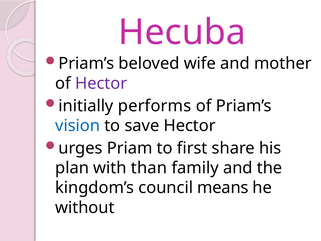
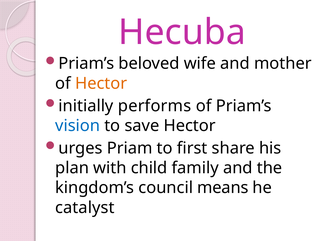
Hector at (101, 83) colour: purple -> orange
than: than -> child
without: without -> catalyst
